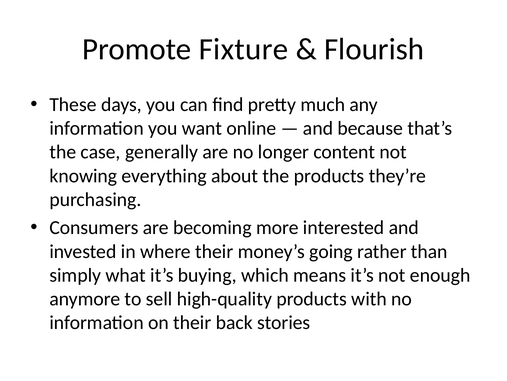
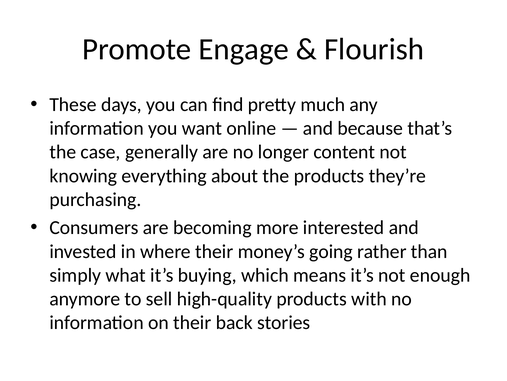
Fixture: Fixture -> Engage
